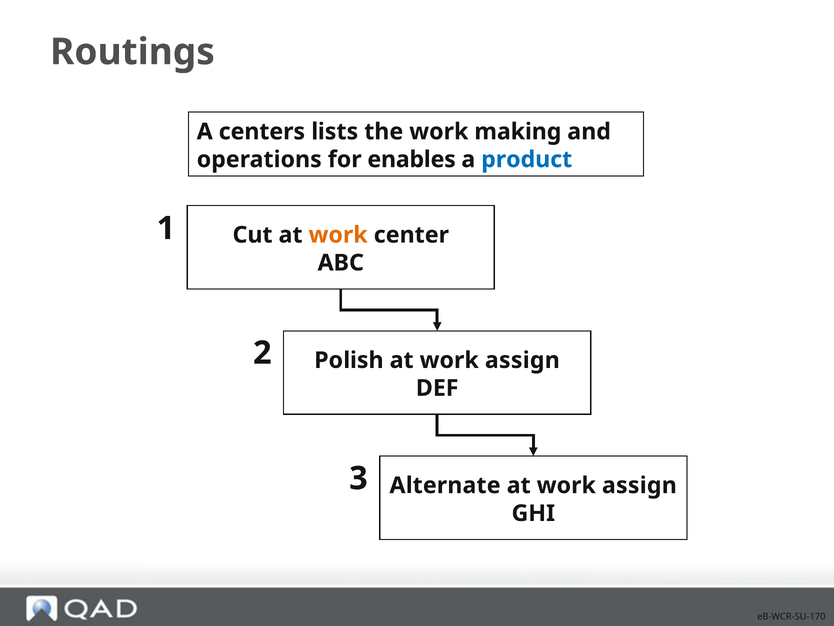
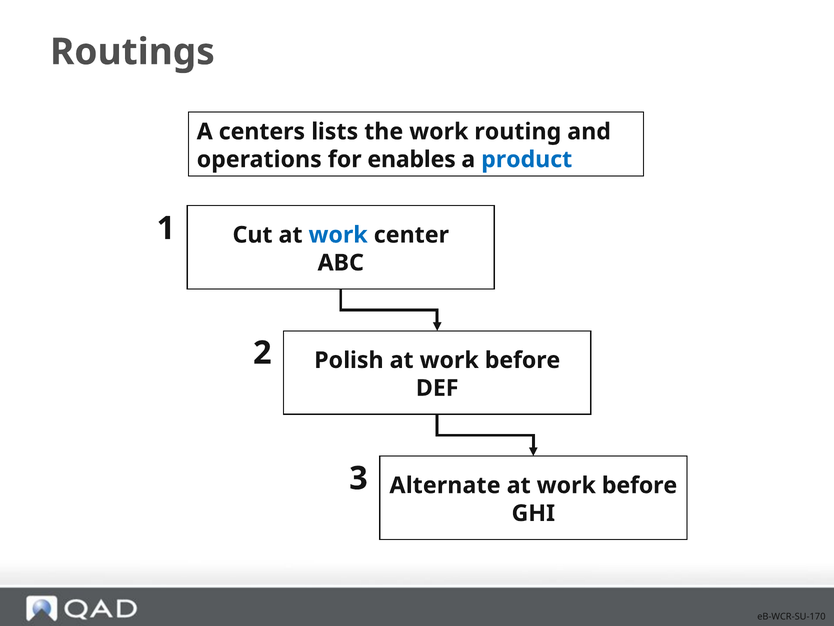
making: making -> routing
work at (338, 235) colour: orange -> blue
Polish at work assign: assign -> before
assign at (639, 485): assign -> before
